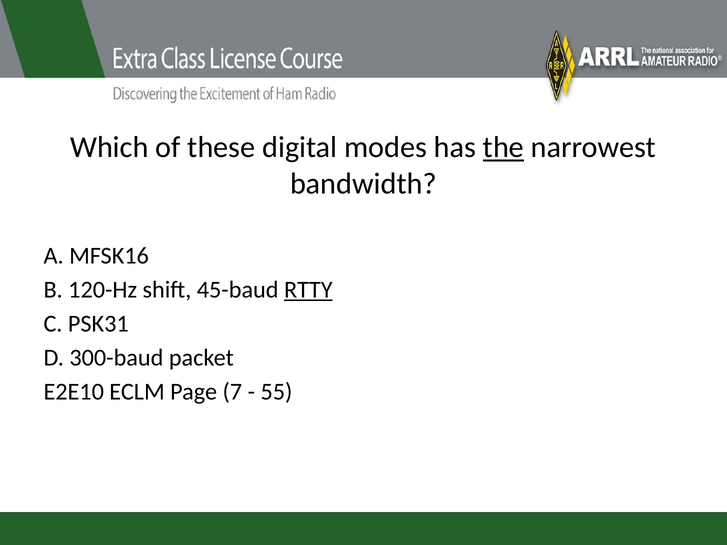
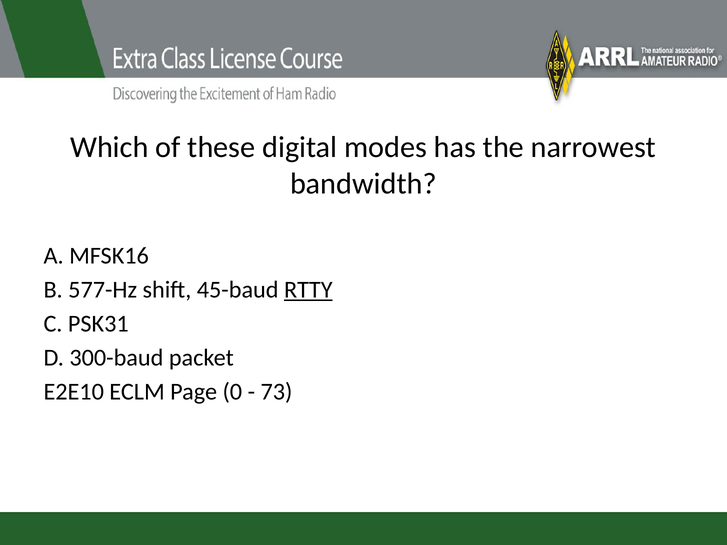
the underline: present -> none
120-Hz: 120-Hz -> 577-Hz
7: 7 -> 0
55: 55 -> 73
